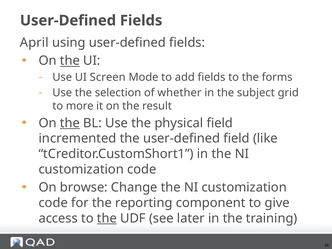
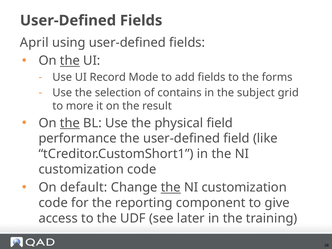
Screen: Screen -> Record
whether: whether -> contains
incremented: incremented -> performance
browse: browse -> default
the at (171, 187) underline: none -> present
the at (107, 218) underline: present -> none
